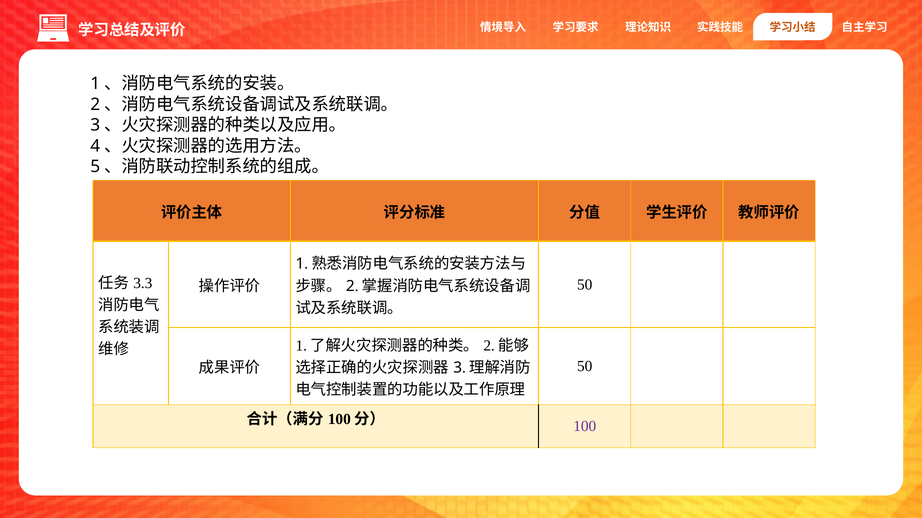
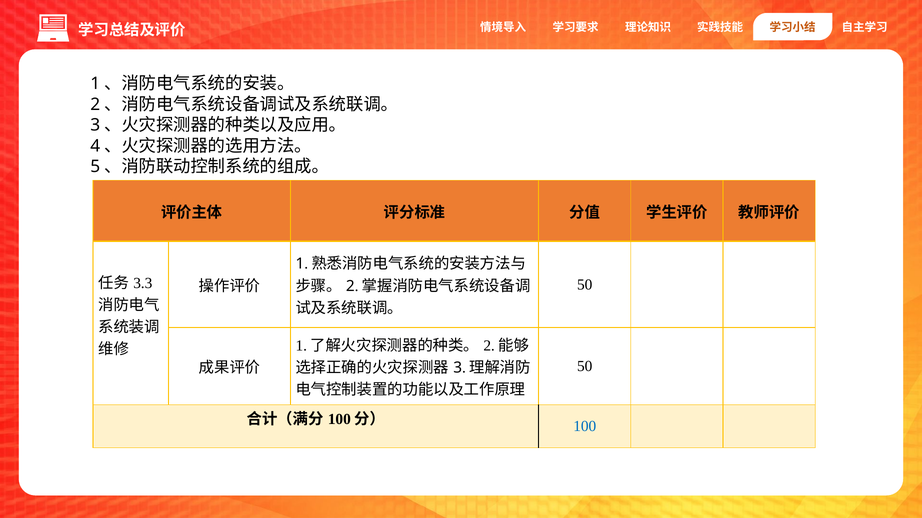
100 colour: purple -> blue
